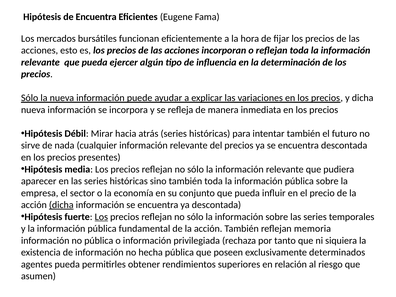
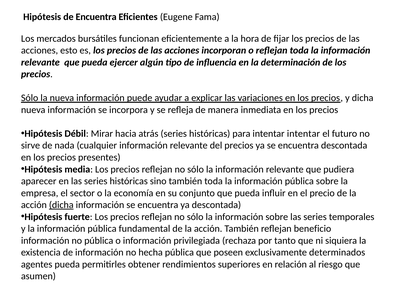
intentar también: también -> intentar
Los at (101, 217) underline: present -> none
memoria: memoria -> beneficio
